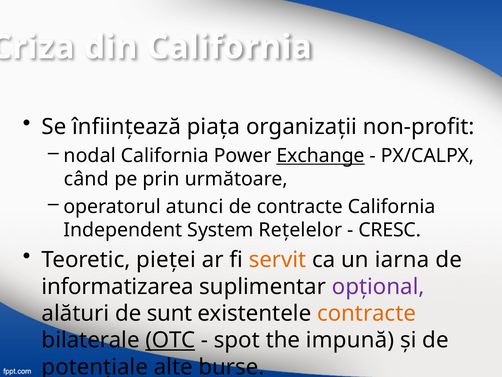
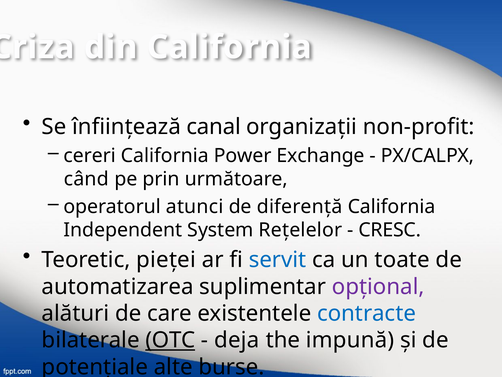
piaţa: piaţa -> canal
nodal: nodal -> cereri
Exchange underline: present -> none
de contracte: contracte -> diferenţă
servit colour: orange -> blue
iarna: iarna -> toate
informatizarea: informatizarea -> automatizarea
sunt: sunt -> care
contracte at (367, 313) colour: orange -> blue
spot: spot -> deja
